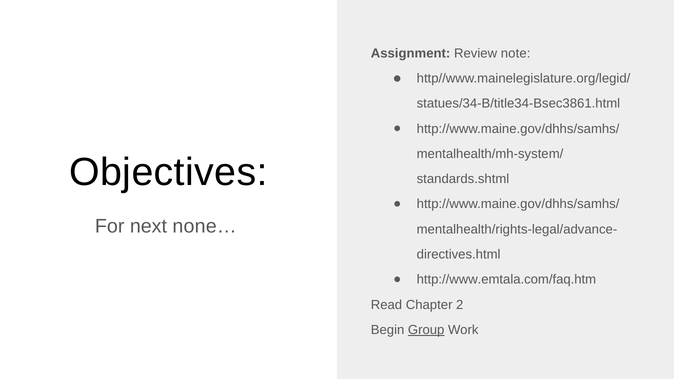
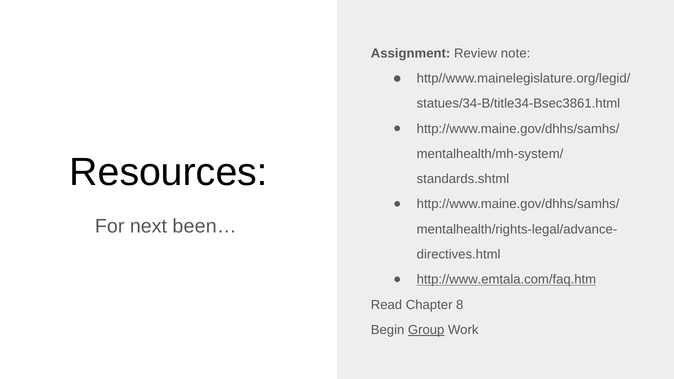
Objectives: Objectives -> Resources
none…: none… -> been…
http://www.emtala.com/faq.htm underline: none -> present
2: 2 -> 8
